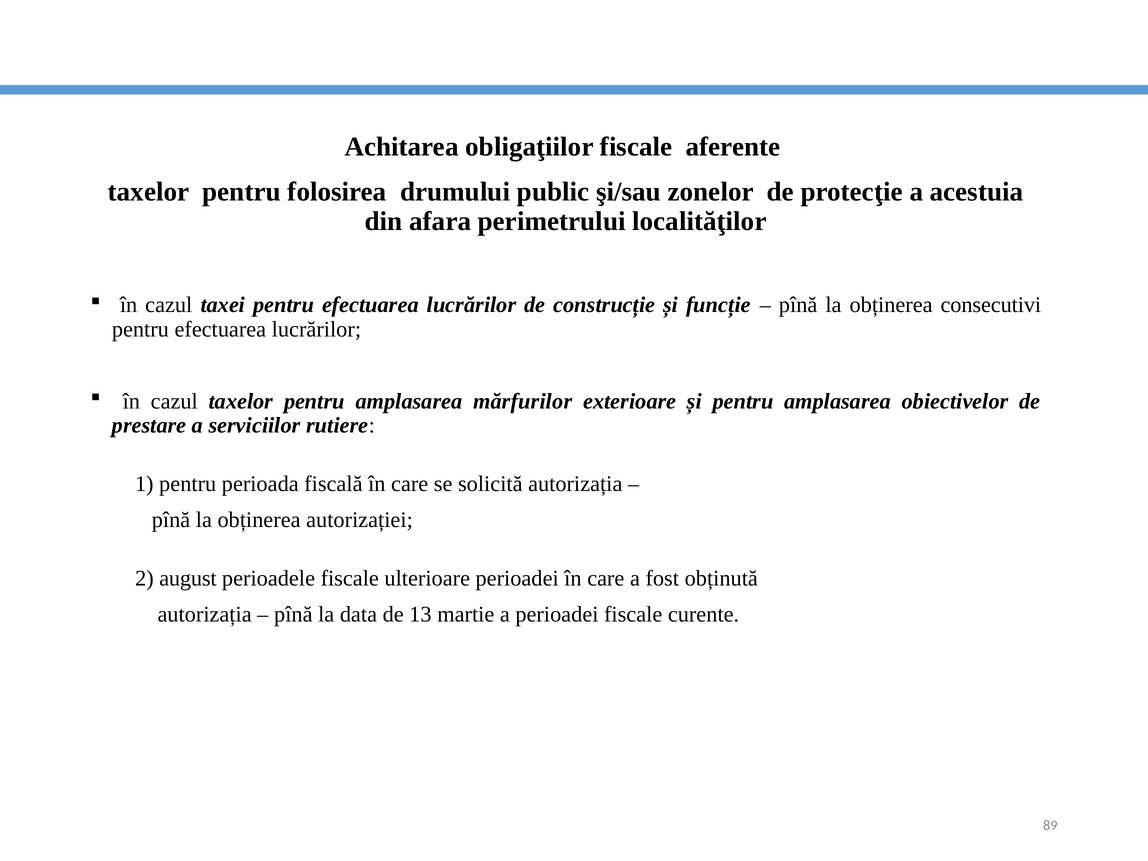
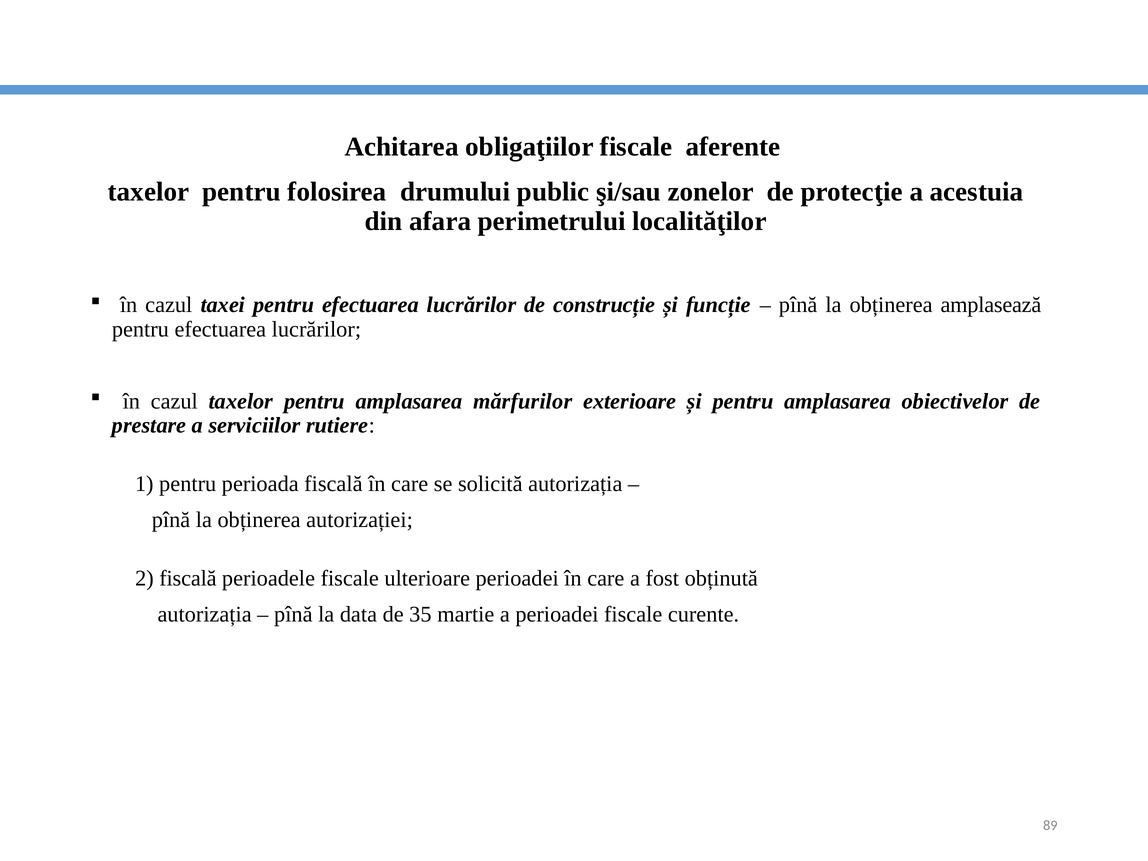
consecutivi: consecutivi -> amplasează
2 august: august -> fiscală
13: 13 -> 35
